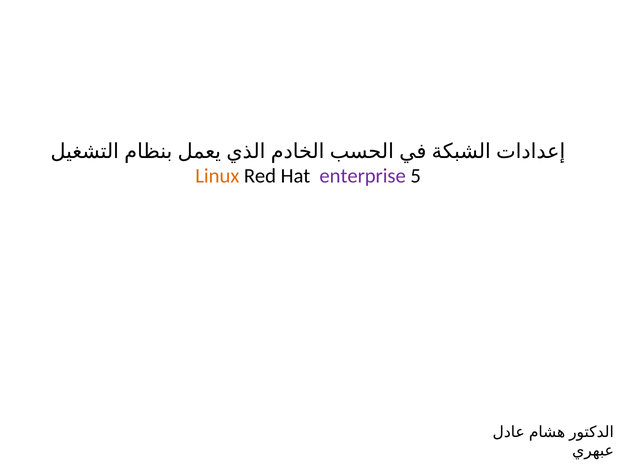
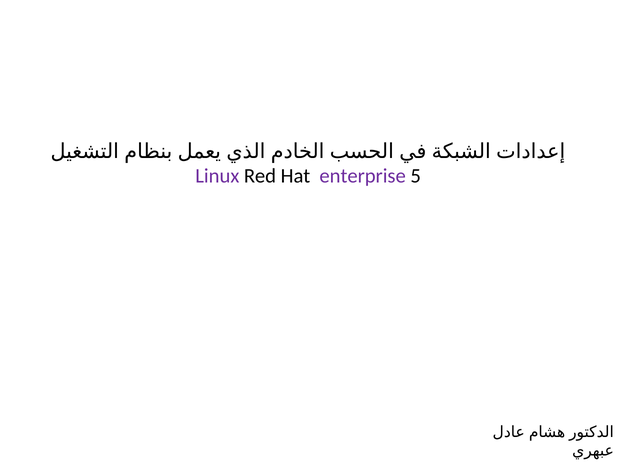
Linux colour: orange -> purple
